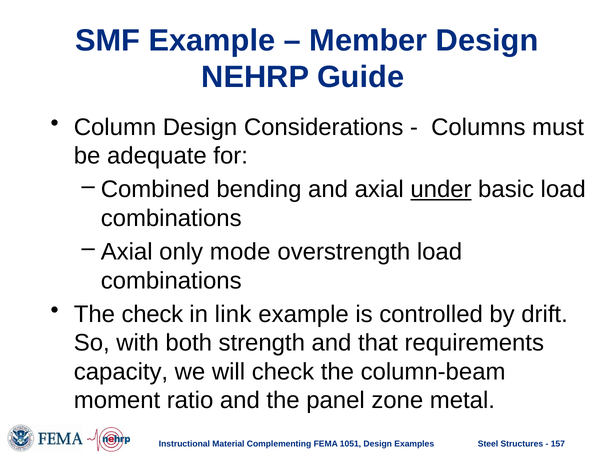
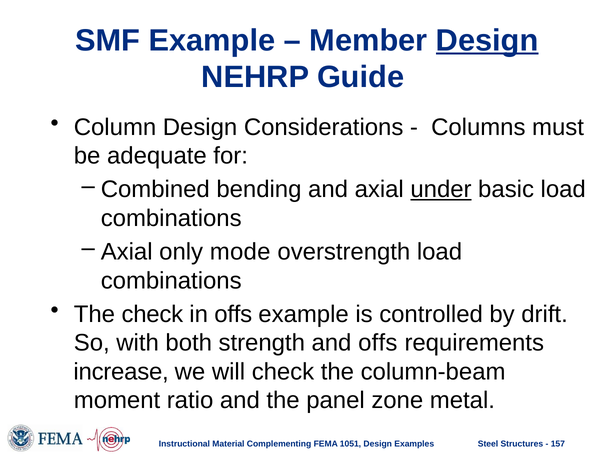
Design at (487, 40) underline: none -> present
in link: link -> offs
and that: that -> offs
capacity: capacity -> increase
